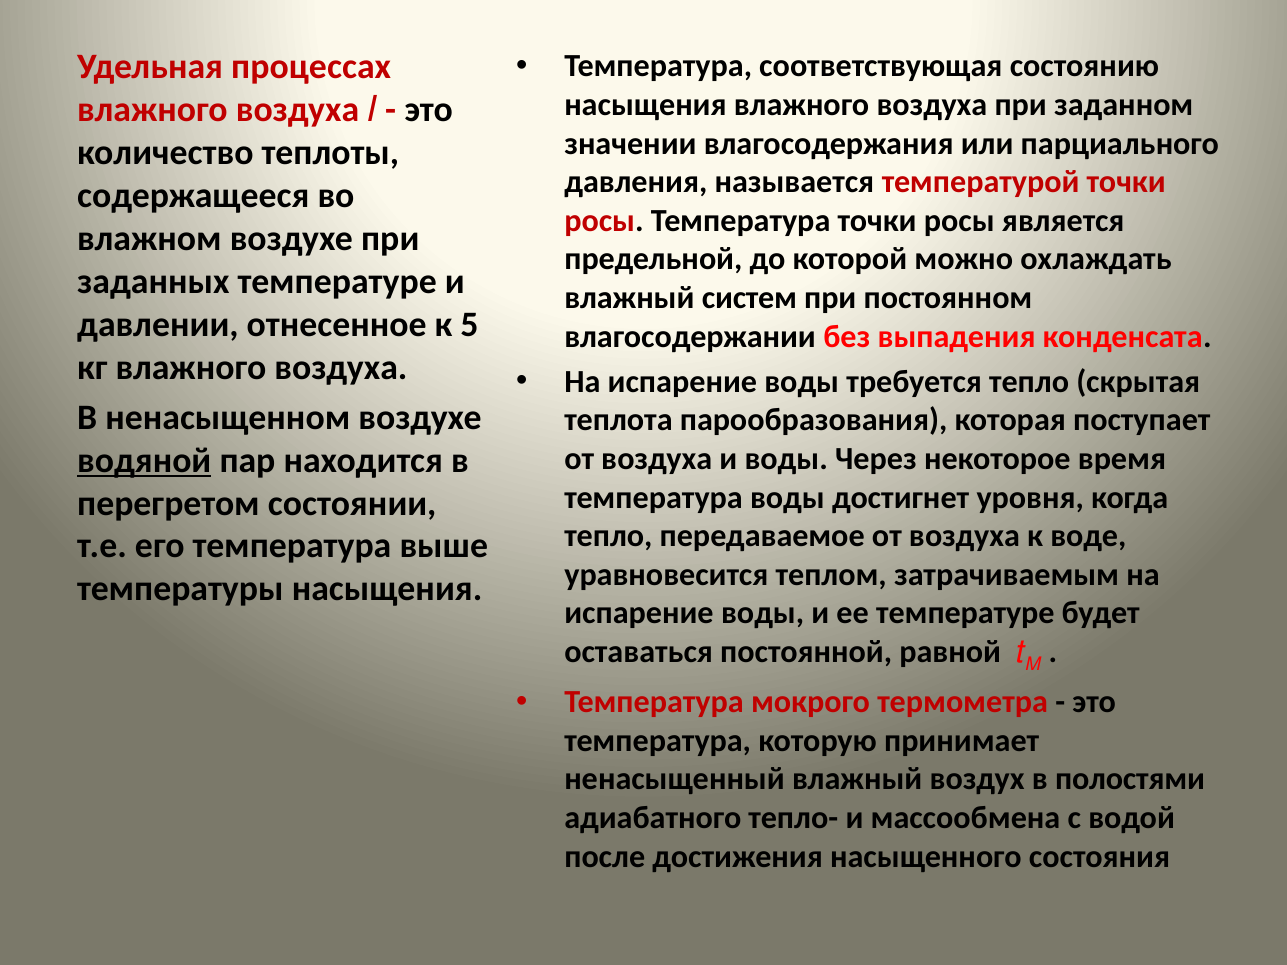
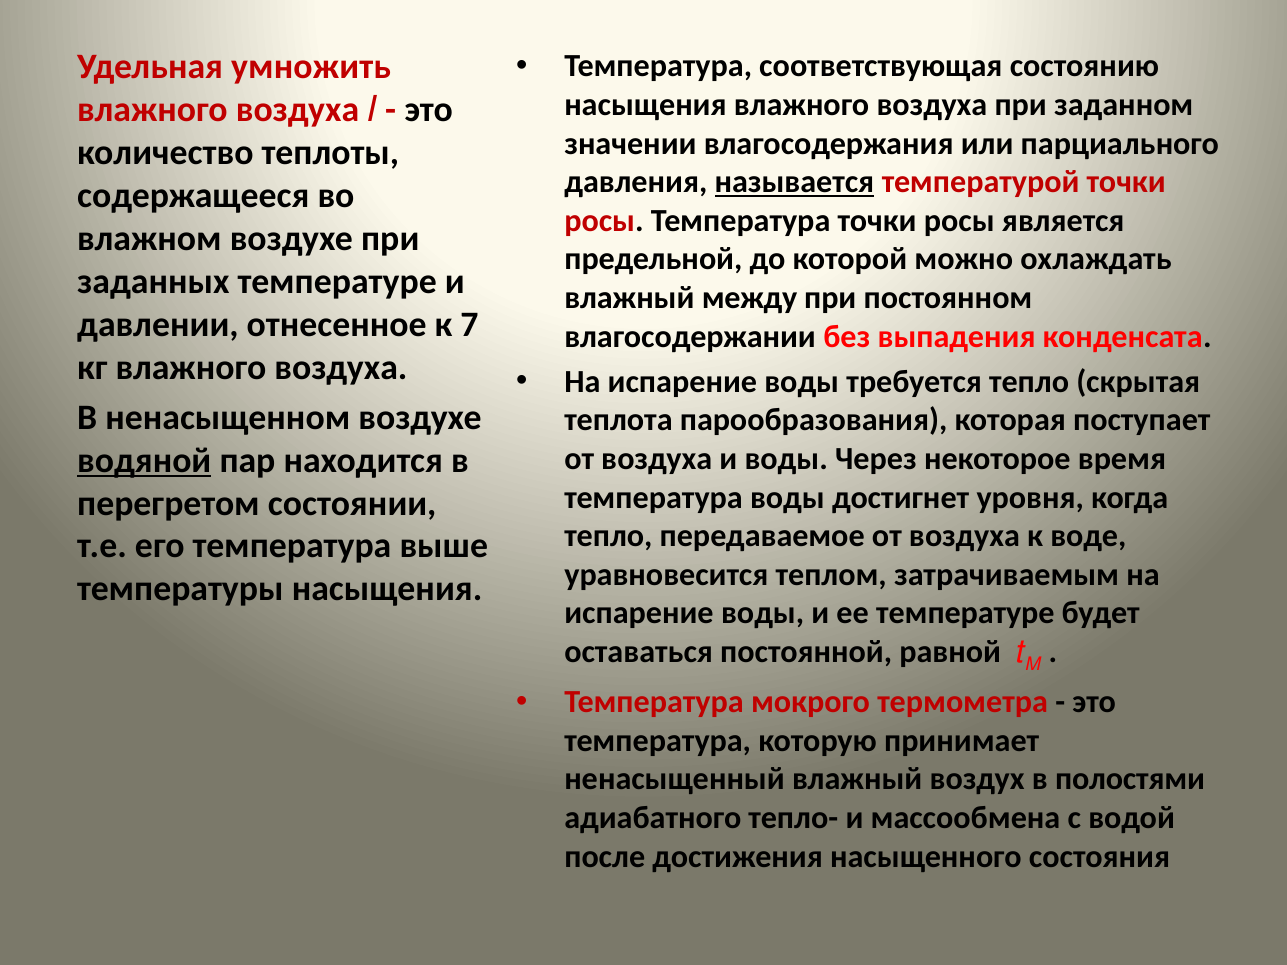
процессах: процессах -> умножить
называется underline: none -> present
систем: систем -> между
5: 5 -> 7
